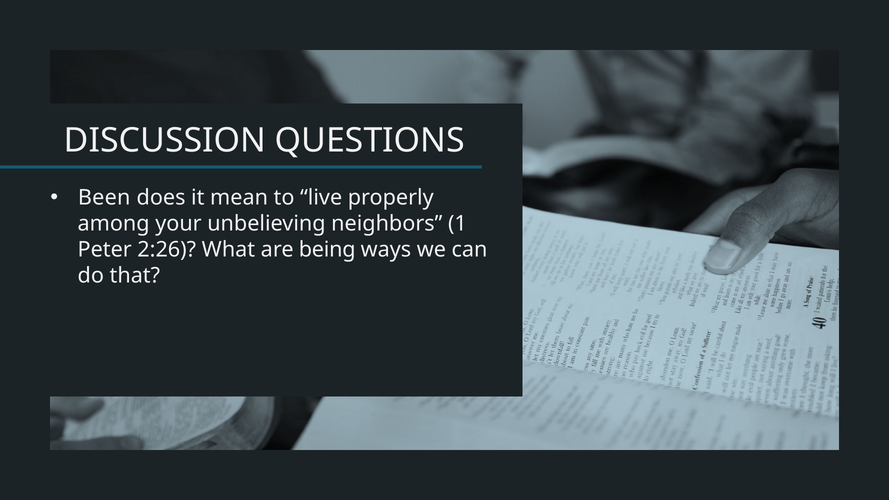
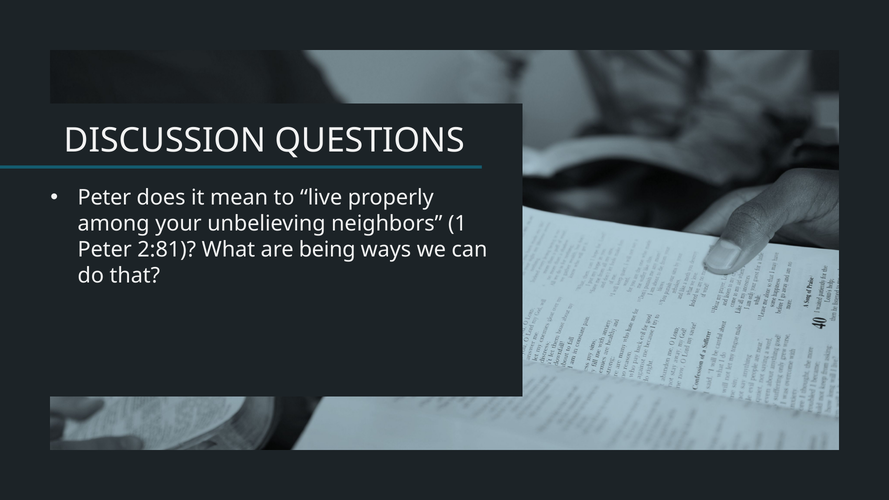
Been at (104, 198): Been -> Peter
2:26: 2:26 -> 2:81
